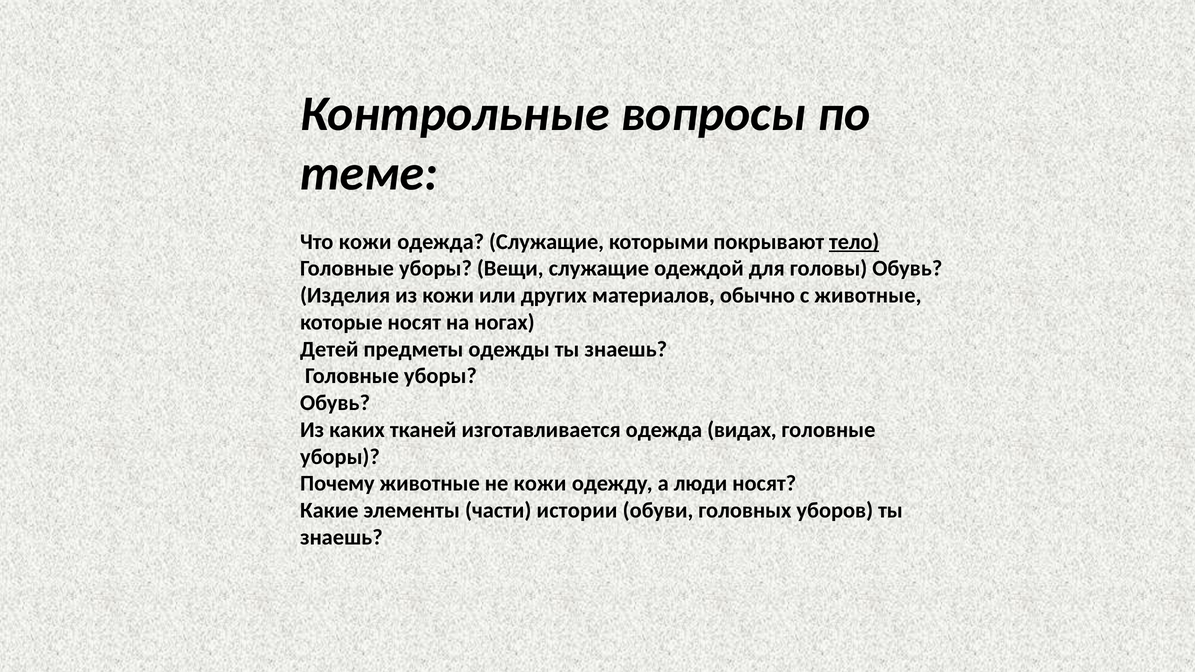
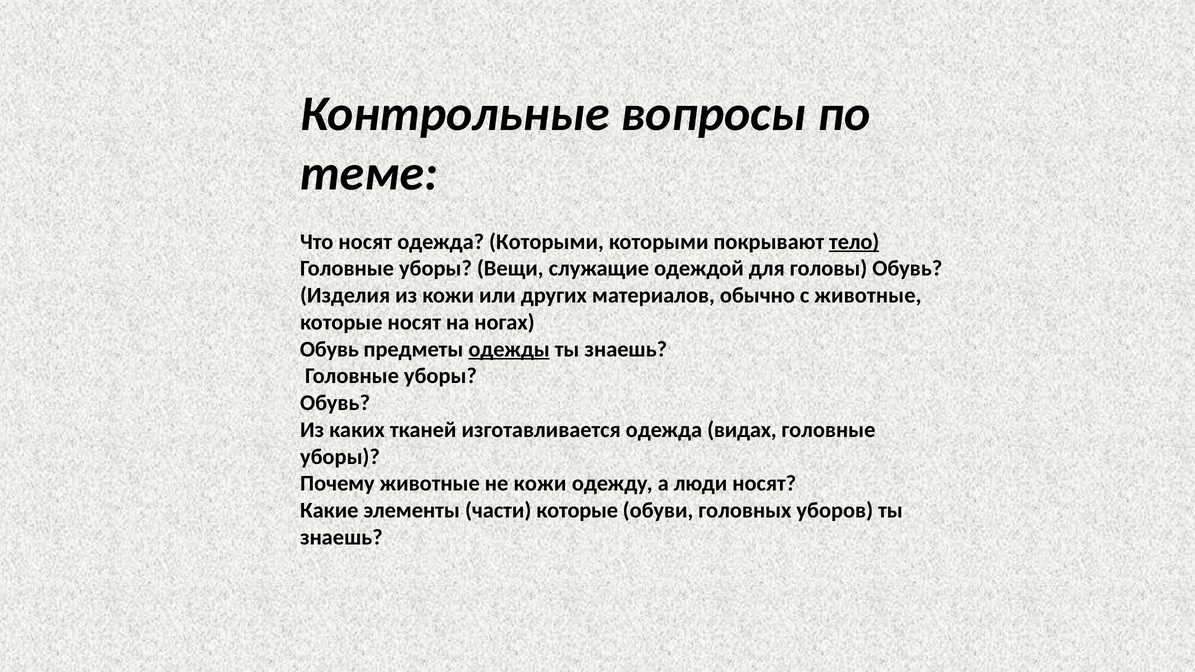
Что кожи: кожи -> носят
одежда Служащие: Служащие -> Которыми
Детей at (329, 349): Детей -> Обувь
одежды underline: none -> present
части истории: истории -> которые
